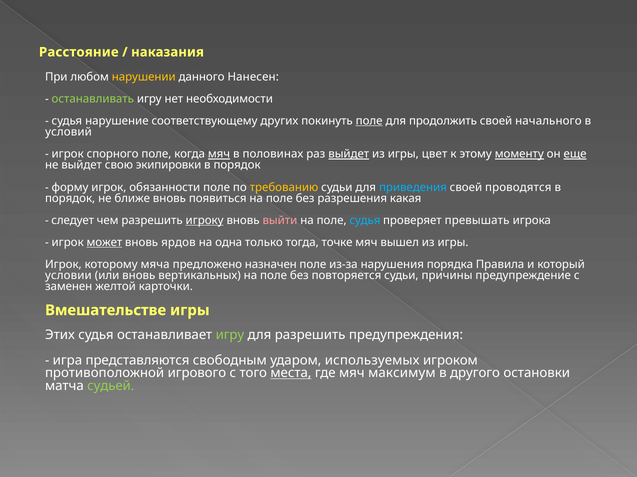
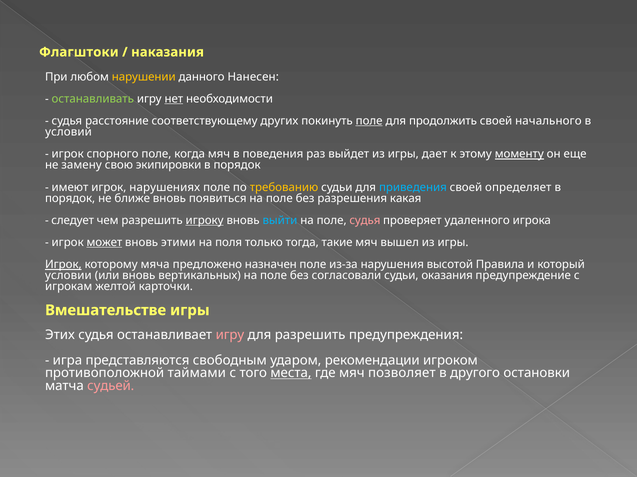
Расстояние: Расстояние -> Флагштоки
нет underline: none -> present
нарушение: нарушение -> расстояние
мяч at (219, 154) underline: present -> none
половинах: половинах -> поведения
выйдет at (349, 154) underline: present -> none
цвет: цвет -> дает
еще underline: present -> none
не выйдет: выйдет -> замену
форму: форму -> имеют
обязанности: обязанности -> нарушениях
проводятся: проводятся -> определяет
выйти colour: pink -> light blue
судья at (365, 221) colour: light blue -> pink
превышать: превышать -> удаленного
ярдов: ярдов -> этими
одна: одна -> поля
точке: точке -> такие
Игрок at (63, 265) underline: none -> present
порядка: порядка -> высотой
повторяется: повторяется -> согласовали
причины: причины -> оказания
заменен: заменен -> игрокам
игру at (230, 335) colour: light green -> pink
используемых: используемых -> рекомендации
игрового: игрового -> таймами
максимум: максимум -> позволяет
судьей colour: light green -> pink
